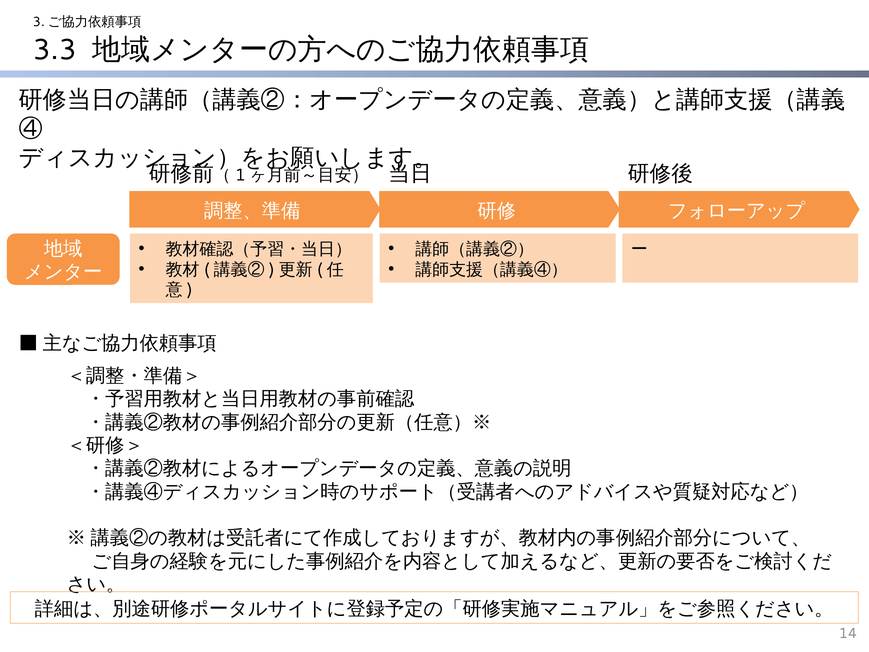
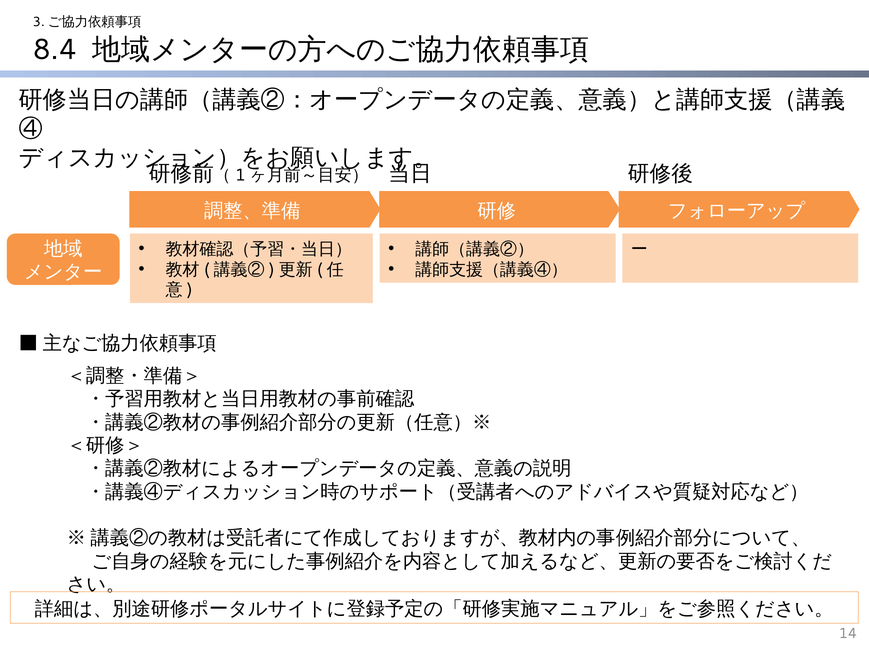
3.3: 3.3 -> 8.4
